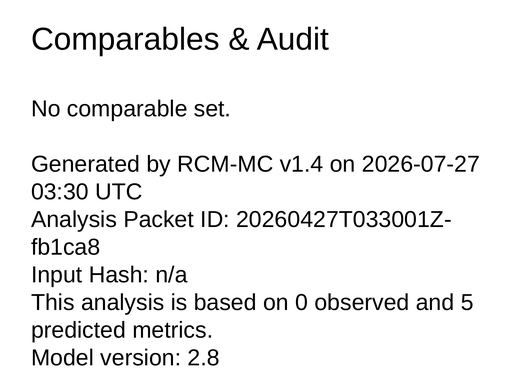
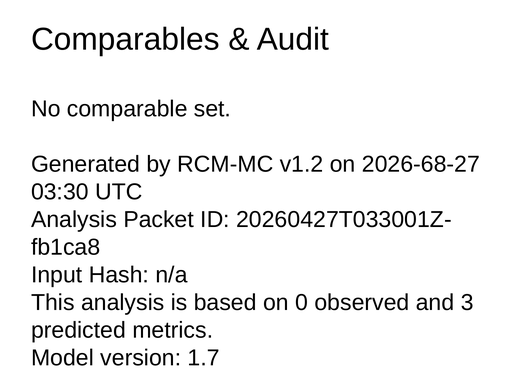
v1.4: v1.4 -> v1.2
2026-07-27: 2026-07-27 -> 2026-68-27
5: 5 -> 3
2.8: 2.8 -> 1.7
